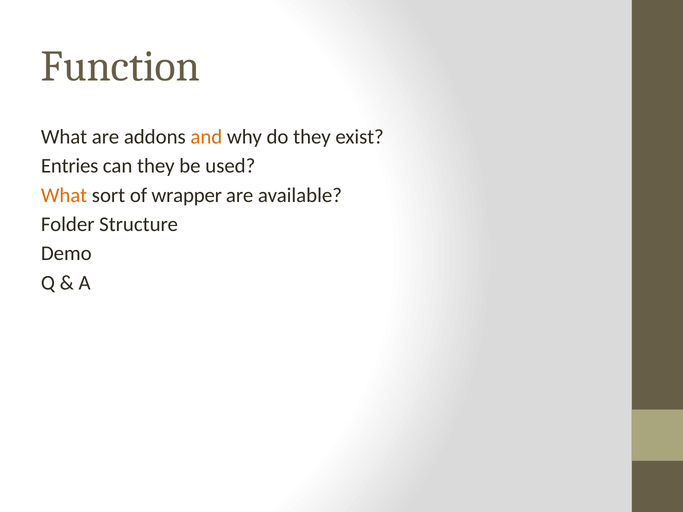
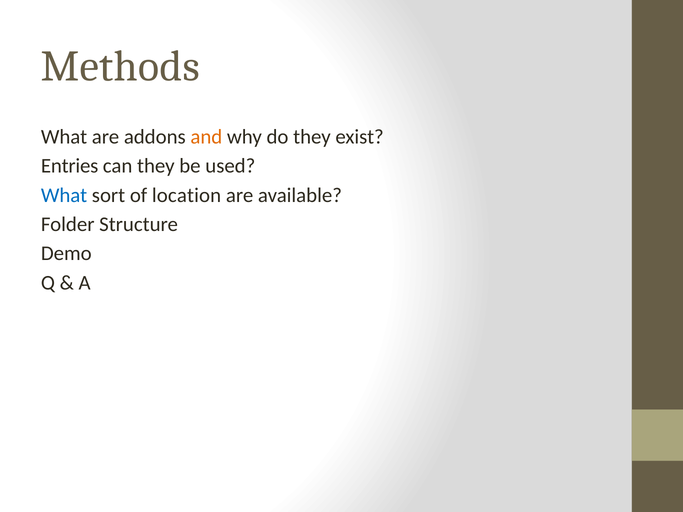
Function: Function -> Methods
What at (64, 195) colour: orange -> blue
wrapper: wrapper -> location
